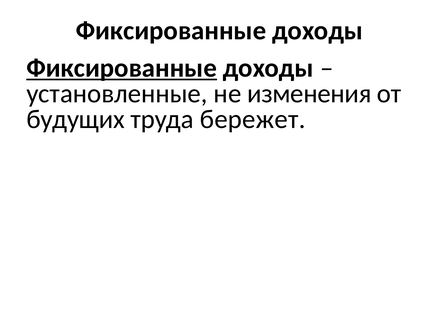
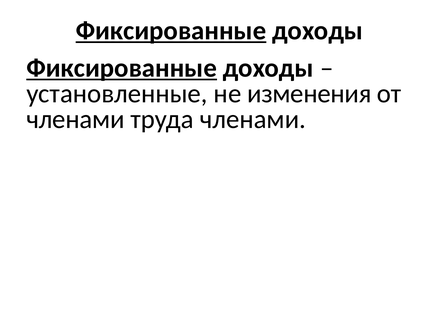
Фиксированные at (171, 31) underline: none -> present
будущих at (76, 120): будущих -> членами
труда бережет: бережет -> членами
